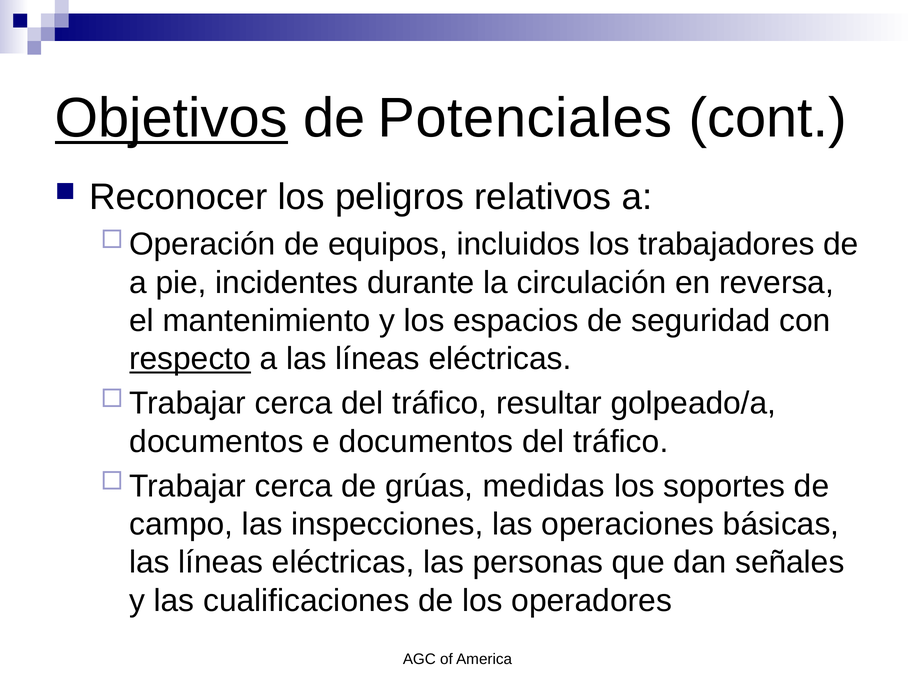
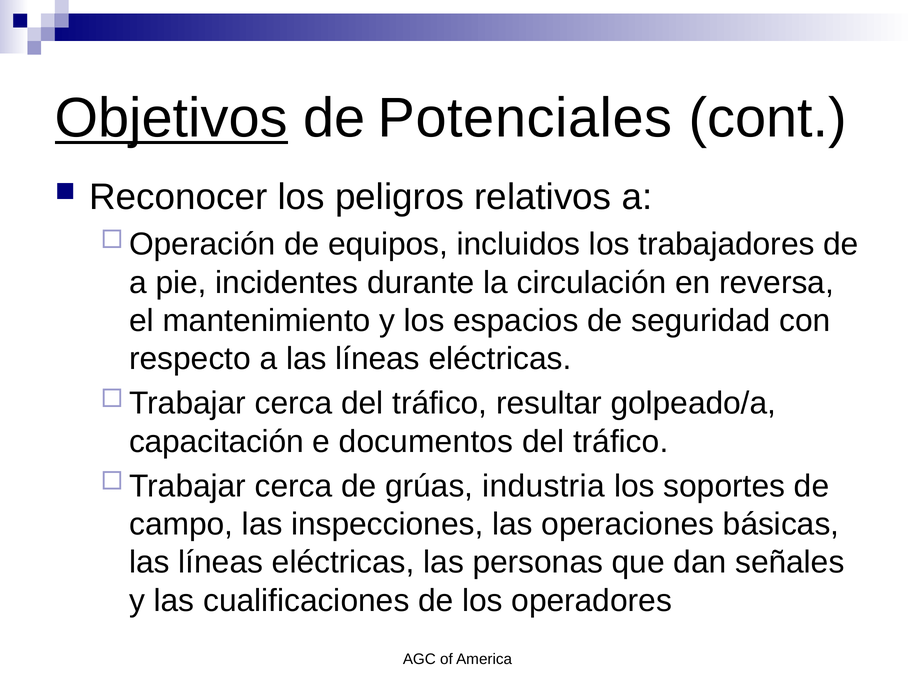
respecto underline: present -> none
documentos at (216, 441): documentos -> capacitación
medidas: medidas -> industria
